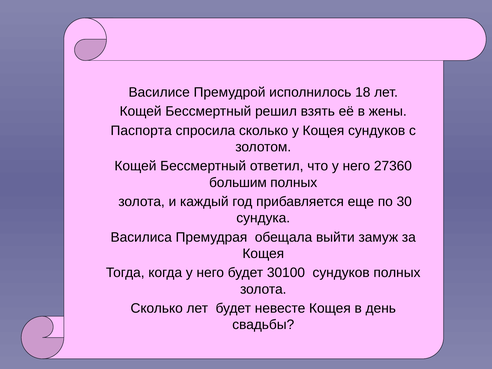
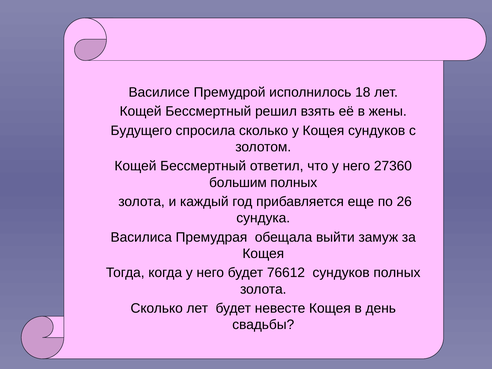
Паспорта: Паспорта -> Будущего
30: 30 -> 26
30100: 30100 -> 76612
